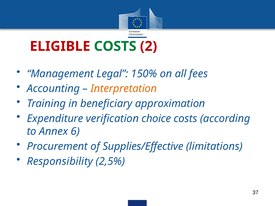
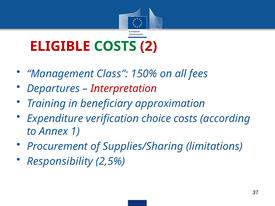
Legal: Legal -> Class
Accounting: Accounting -> Departures
Interpretation colour: orange -> red
6: 6 -> 1
Supplies/Effective: Supplies/Effective -> Supplies/Sharing
